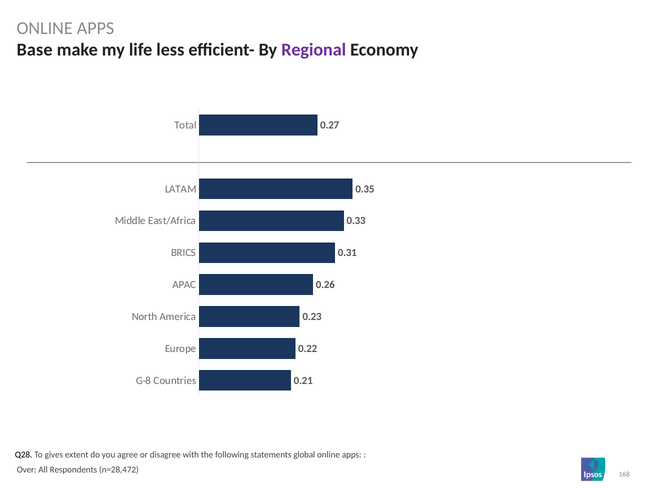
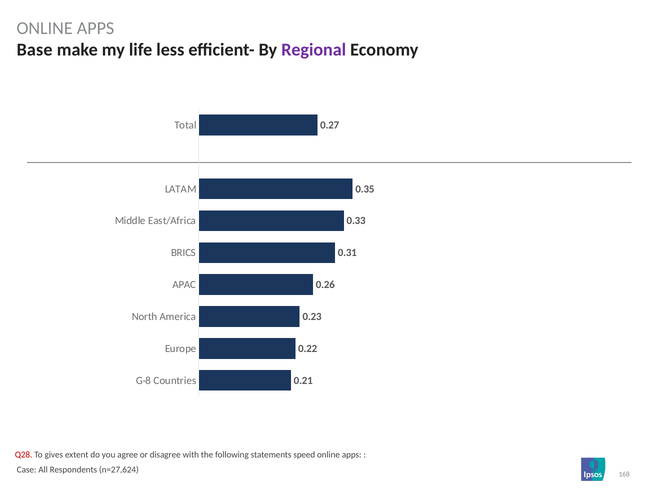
Q28 colour: black -> red
global: global -> speed
Over: Over -> Case
n=28,472: n=28,472 -> n=27,624
